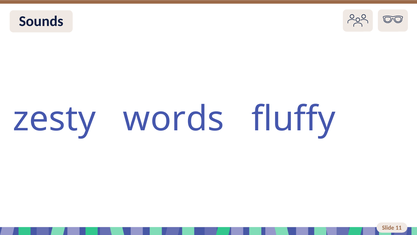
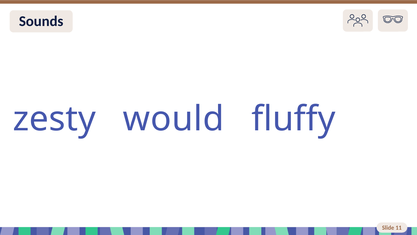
words: words -> would
